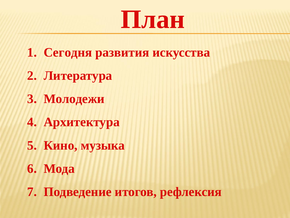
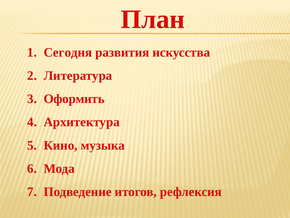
Молодежи: Молодежи -> Оформить
